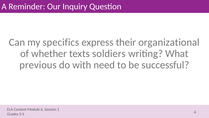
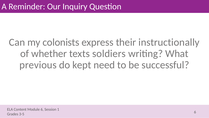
specifics: specifics -> colonists
organizational: organizational -> instructionally
with: with -> kept
